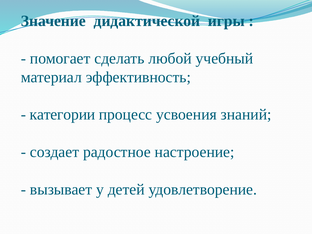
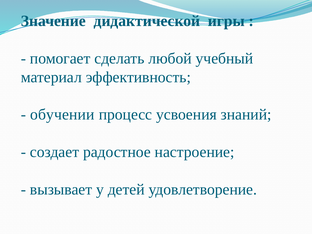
категории: категории -> обучении
